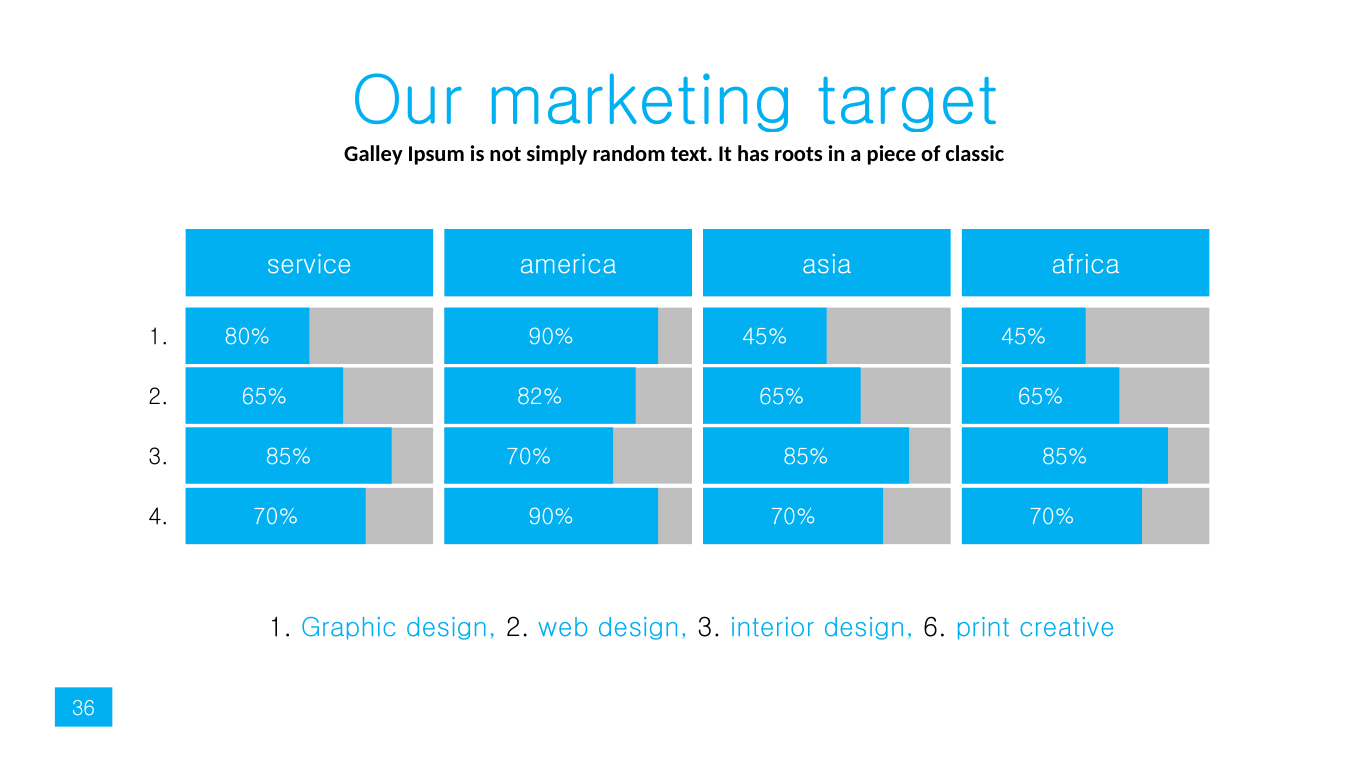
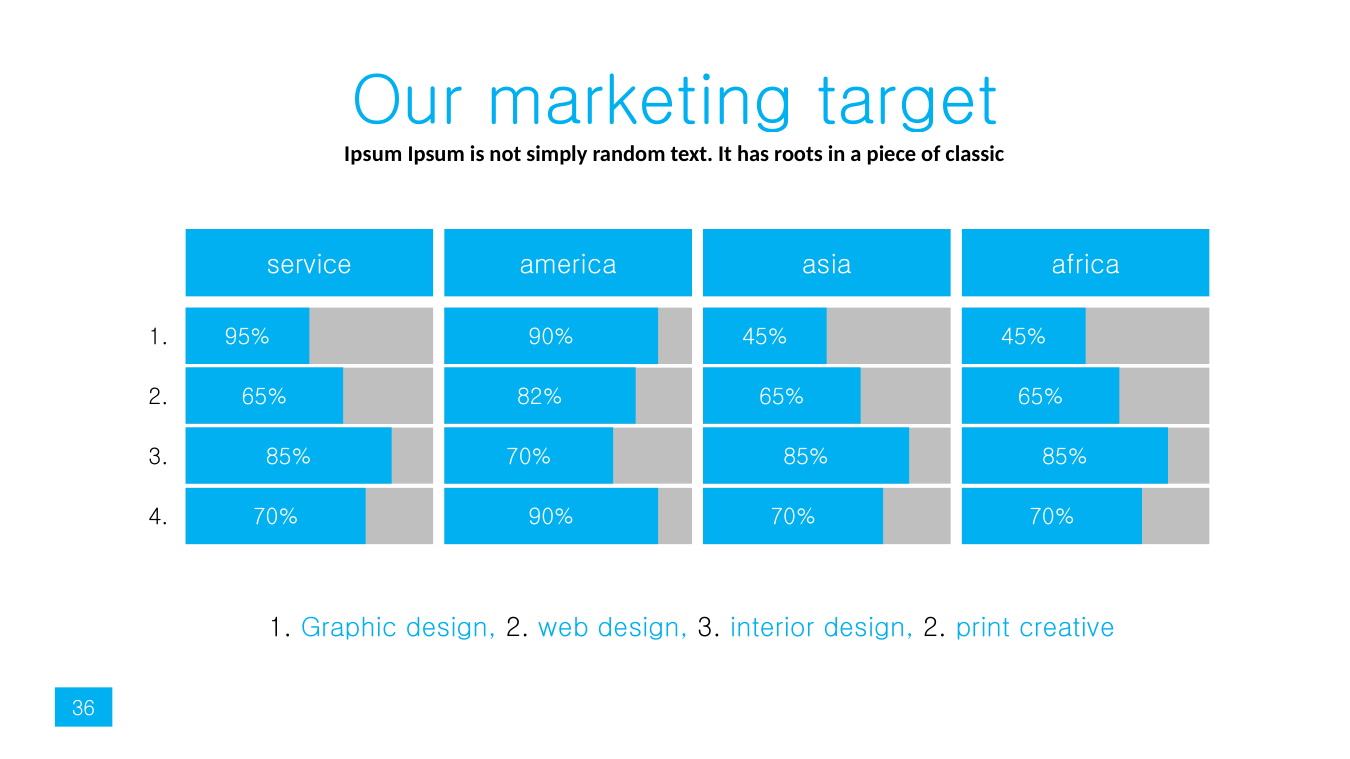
Galley at (373, 154): Galley -> Ipsum
80%: 80% -> 95%
interior design 6: 6 -> 2
